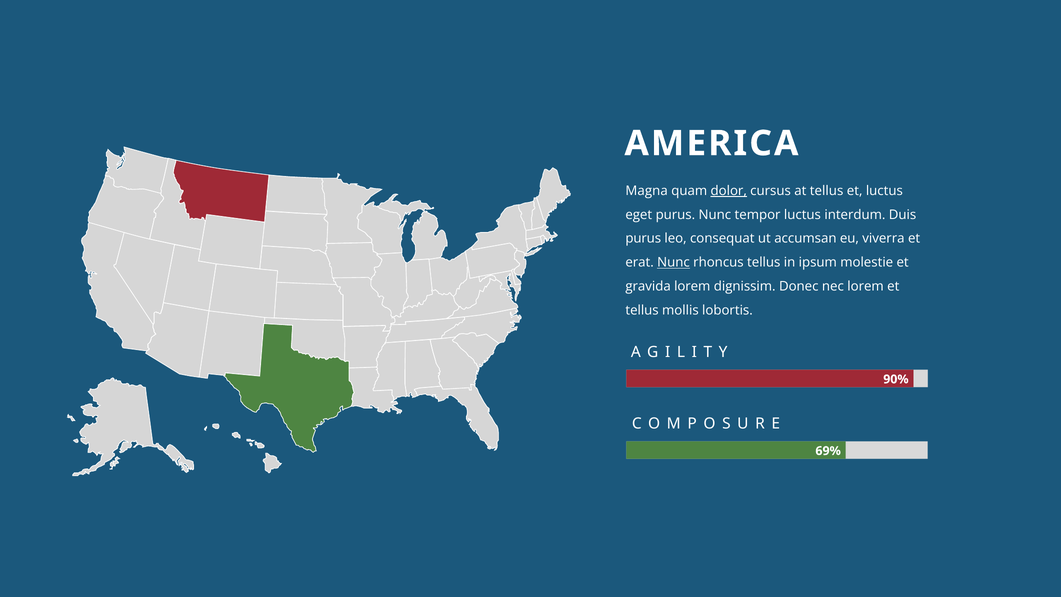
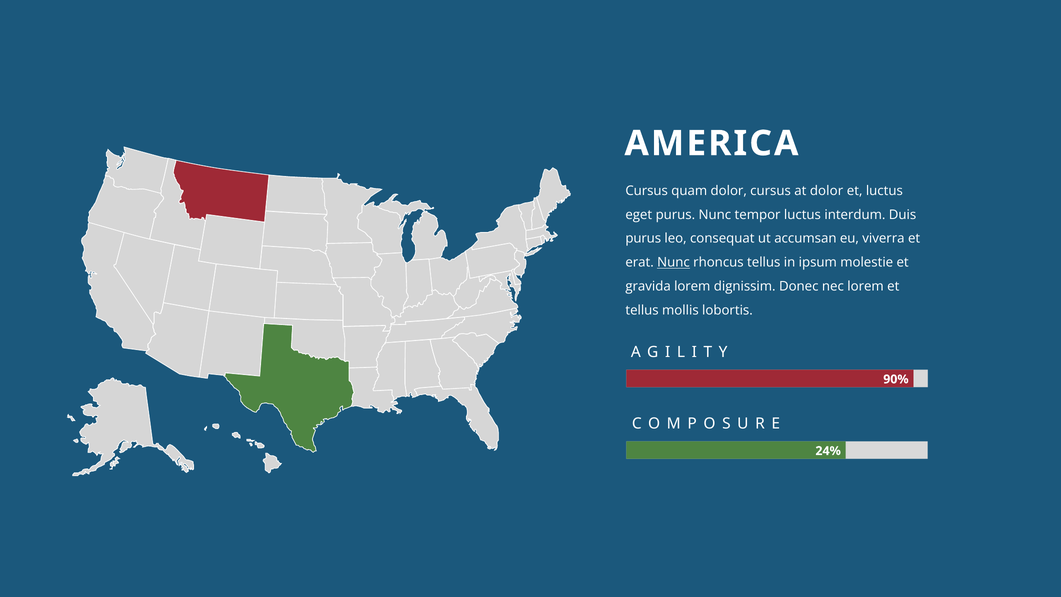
Magna at (647, 191): Magna -> Cursus
dolor at (729, 191) underline: present -> none
at tellus: tellus -> dolor
69%: 69% -> 24%
